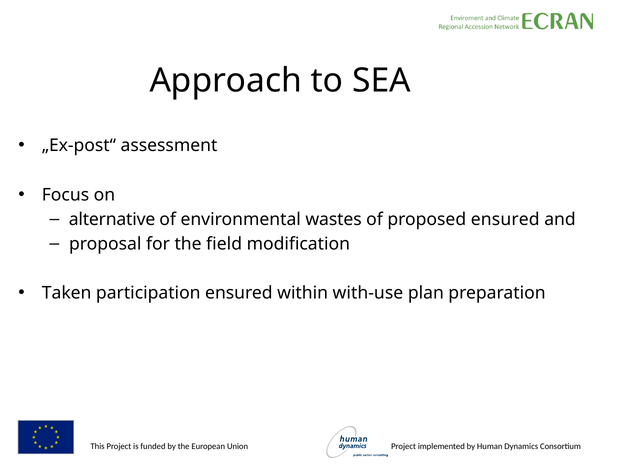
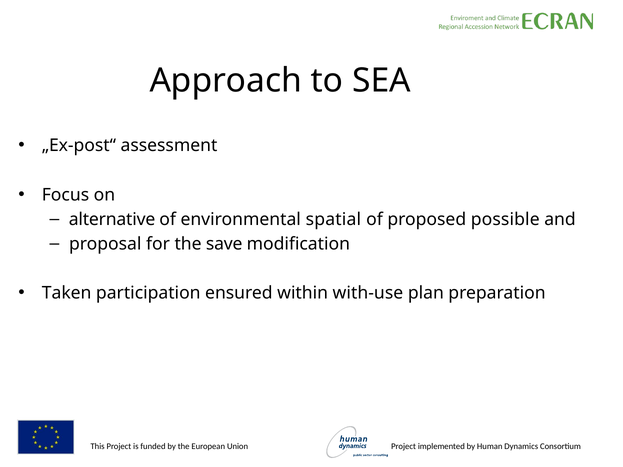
wastes: wastes -> spatial
proposed ensured: ensured -> possible
field: field -> save
